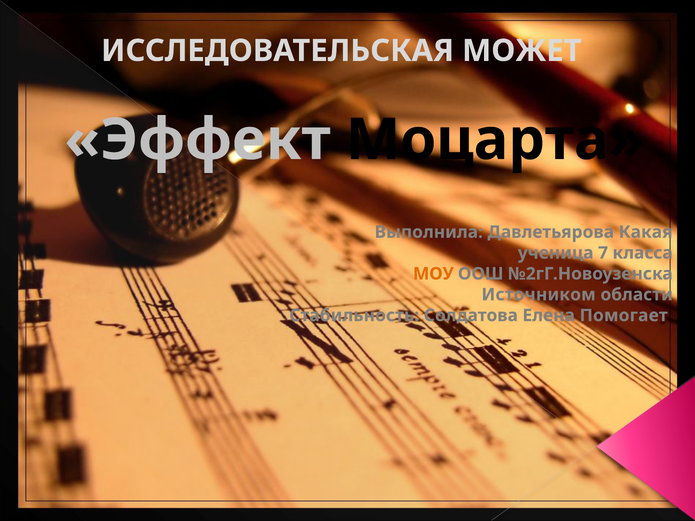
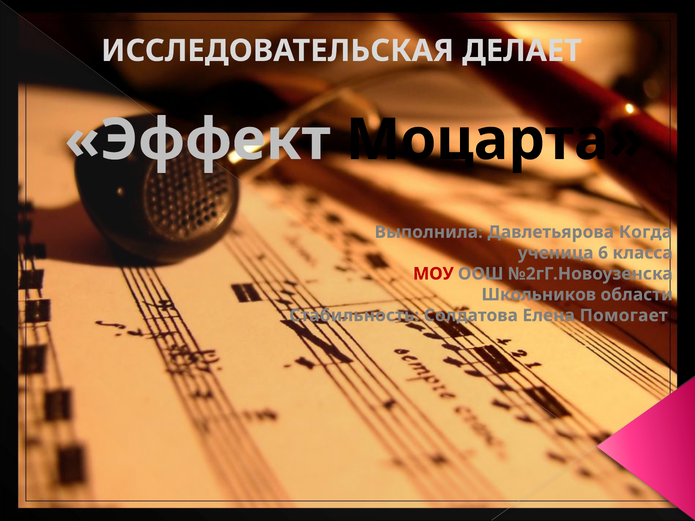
МОЖЕТ: МОЖЕТ -> ДЕЛАЕТ
Какая: Какая -> Когда
7: 7 -> 6
МОУ colour: orange -> red
Источником: Источником -> Школьников
